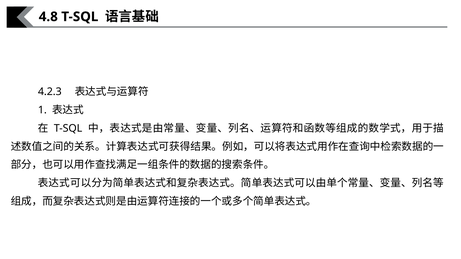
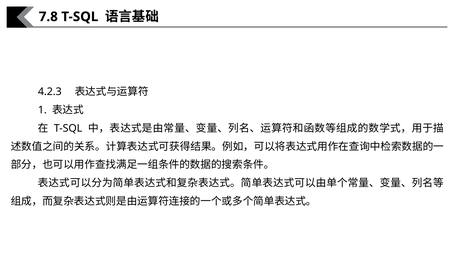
4.8: 4.8 -> 7.8
